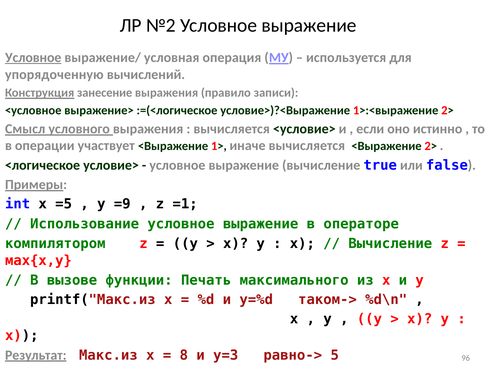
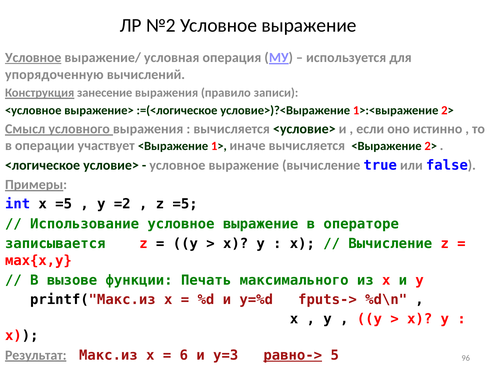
=9: =9 -> =2
z =1: =1 -> =5
компилятором: компилятором -> записывается
таком->: таком-> -> fputs->
8: 8 -> 6
равно-> underline: none -> present
